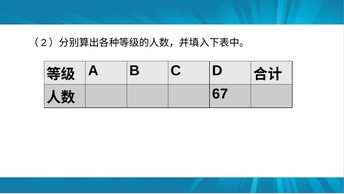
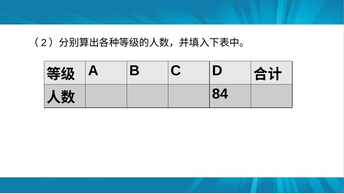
67: 67 -> 84
